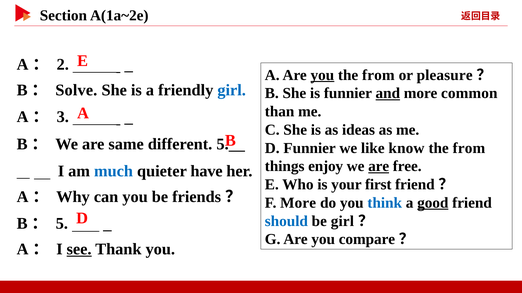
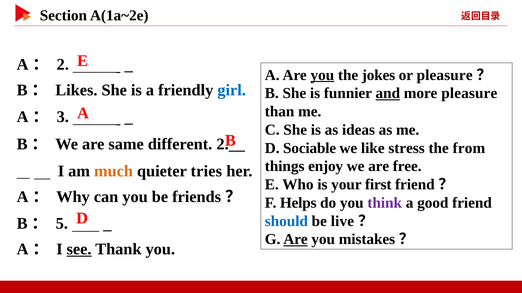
from at (378, 75): from -> jokes
Solve: Solve -> Likes
more common: common -> pleasure
different 5: 5 -> 2
D Funnier: Funnier -> Sociable
know: know -> stress
are at (379, 167) underline: present -> none
much colour: blue -> orange
have: have -> tries
F More: More -> Helps
think colour: blue -> purple
good underline: present -> none
be girl: girl -> live
Are at (296, 240) underline: none -> present
compare: compare -> mistakes
